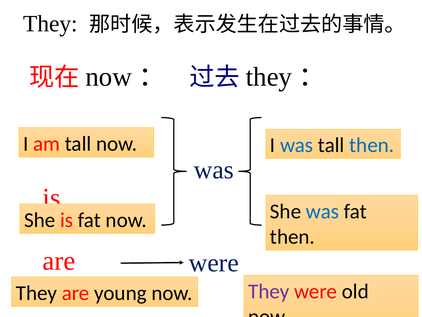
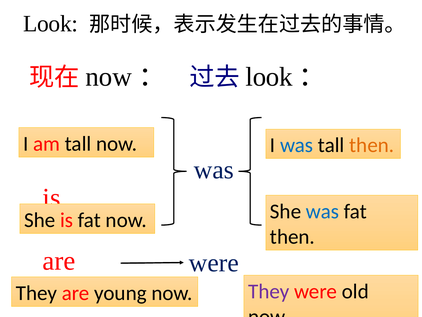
They at (50, 24): They -> Look
they at (269, 77): they -> look
then at (372, 145) colour: blue -> orange
